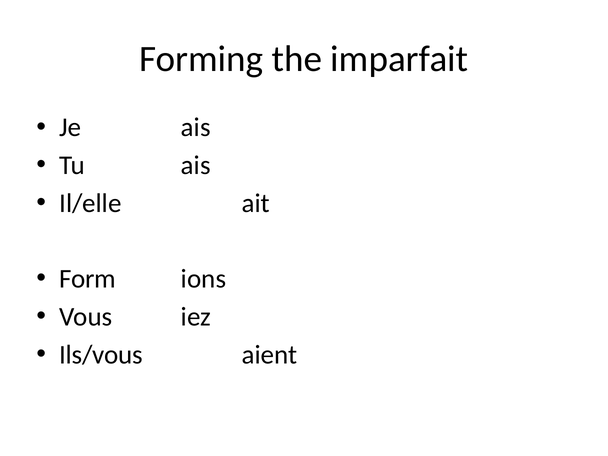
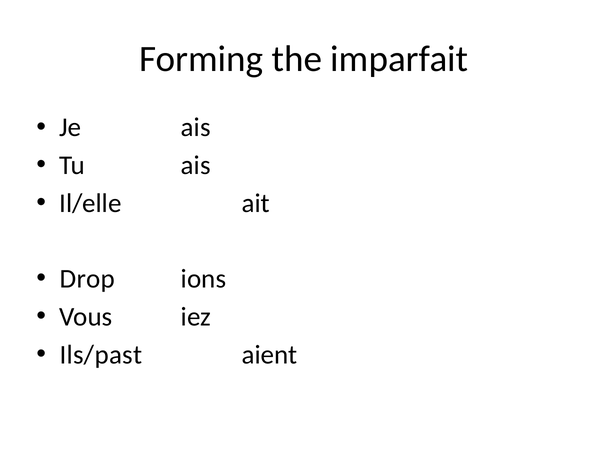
Form: Form -> Drop
Ils/vous: Ils/vous -> Ils/past
